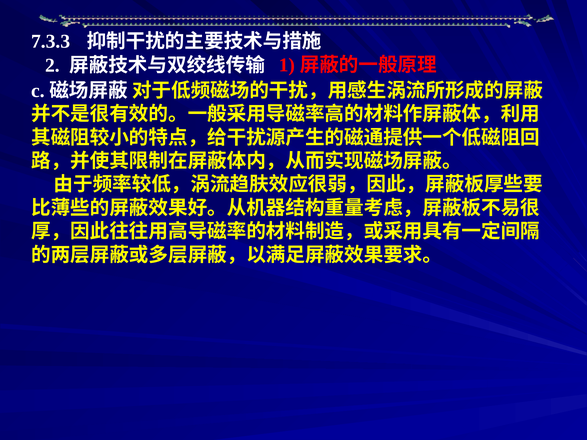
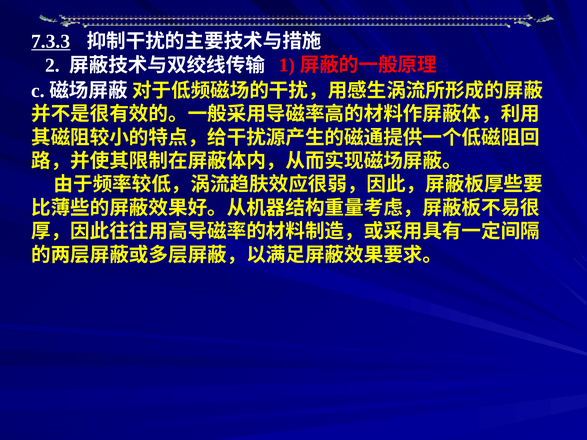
7.3.3 underline: none -> present
